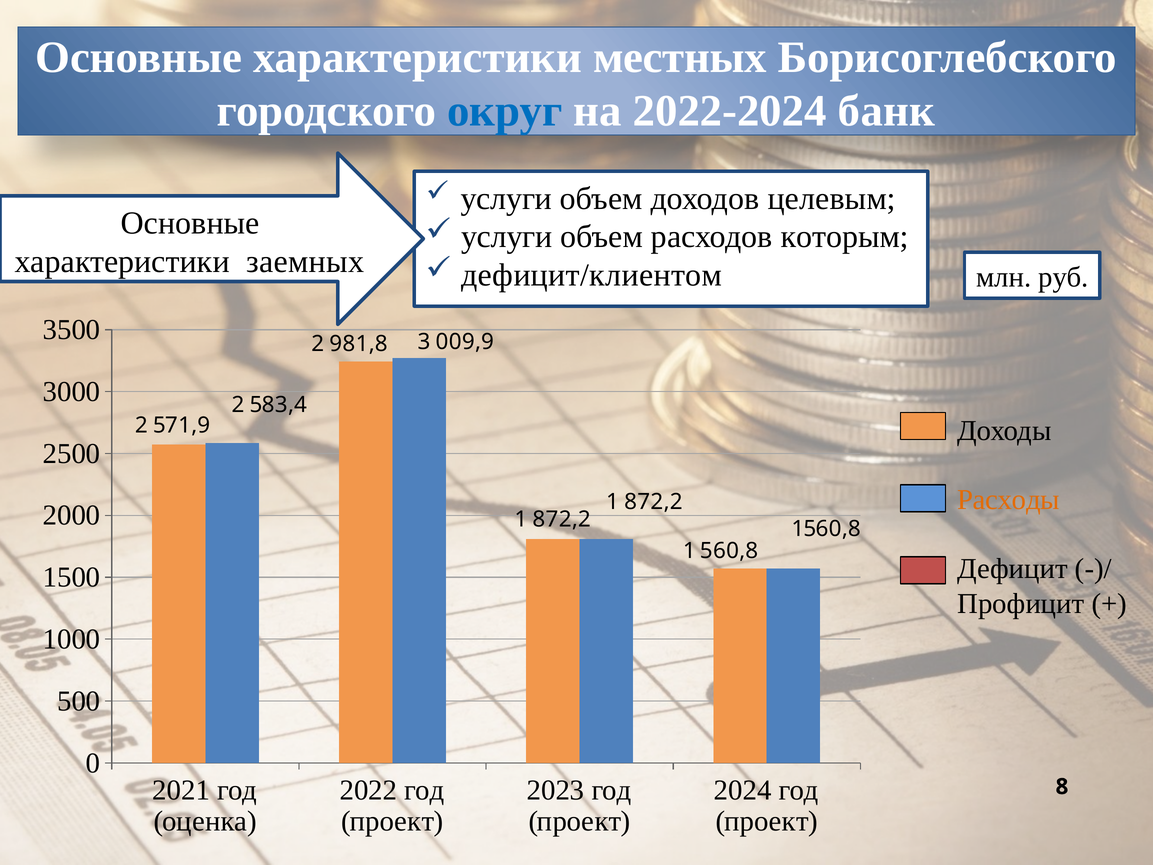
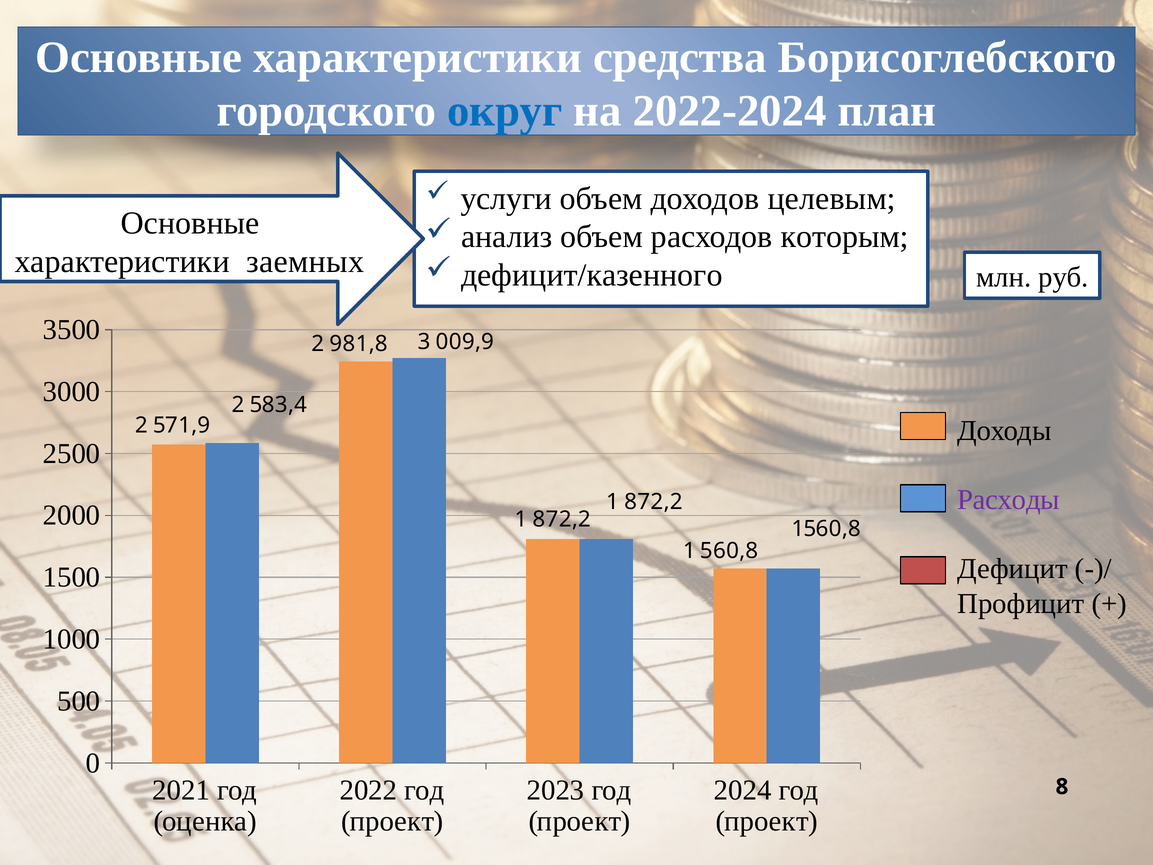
местных: местных -> средства
банк: банк -> план
услуги at (507, 237): услуги -> анализ
дефицит/клиентом: дефицит/клиентом -> дефицит/казенного
Расходы colour: orange -> purple
